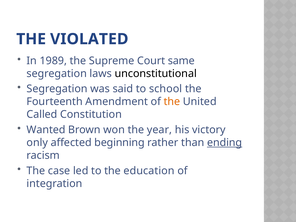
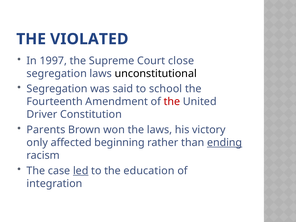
1989: 1989 -> 1997
same: same -> close
the at (172, 102) colour: orange -> red
Called: Called -> Driver
Wanted: Wanted -> Parents
the year: year -> laws
led underline: none -> present
